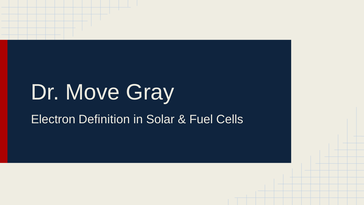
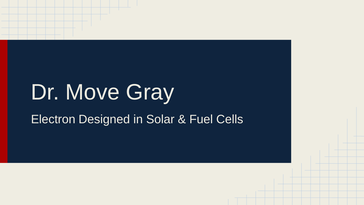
Definition: Definition -> Designed
